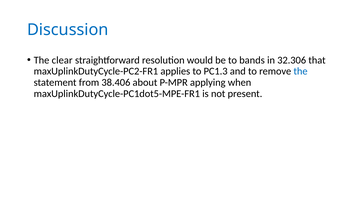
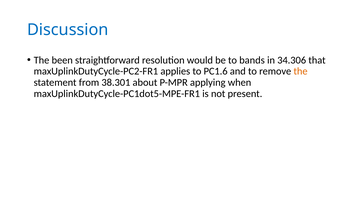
clear: clear -> been
32.306: 32.306 -> 34.306
PC1.3: PC1.3 -> PC1.6
the at (301, 71) colour: blue -> orange
38.406: 38.406 -> 38.301
